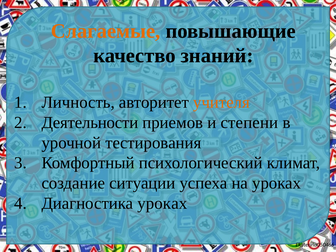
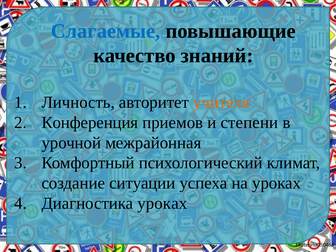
Слагаемые colour: orange -> blue
Деятельности: Деятельности -> Конференция
тестирования: тестирования -> межрайонная
